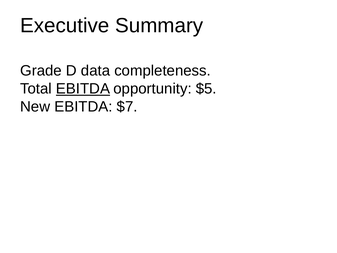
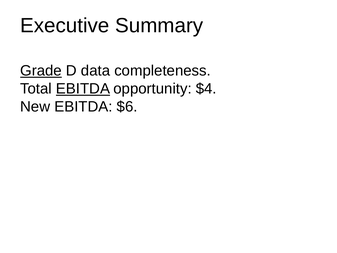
Grade underline: none -> present
$5: $5 -> $4
$7: $7 -> $6
